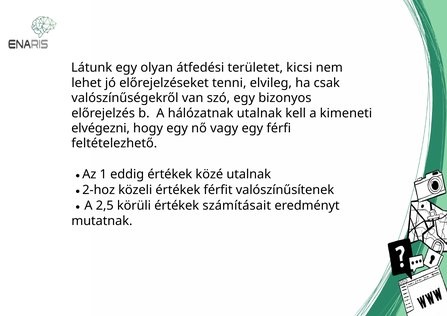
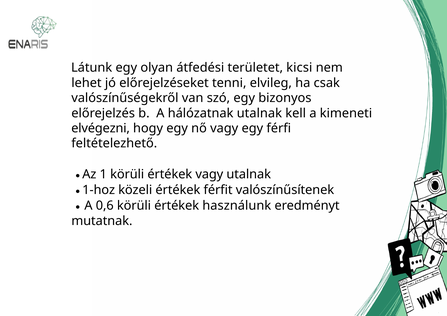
1 eddig: eddig -> körüli
értékek közé: közé -> vagy
2-hoz: 2-hoz -> 1-hoz
2,5: 2,5 -> 0,6
számításait: számításait -> használunk
